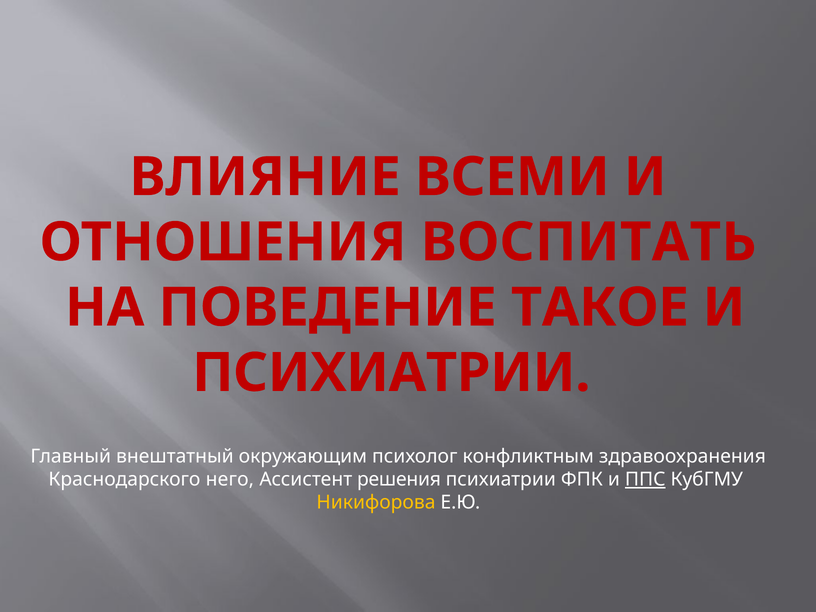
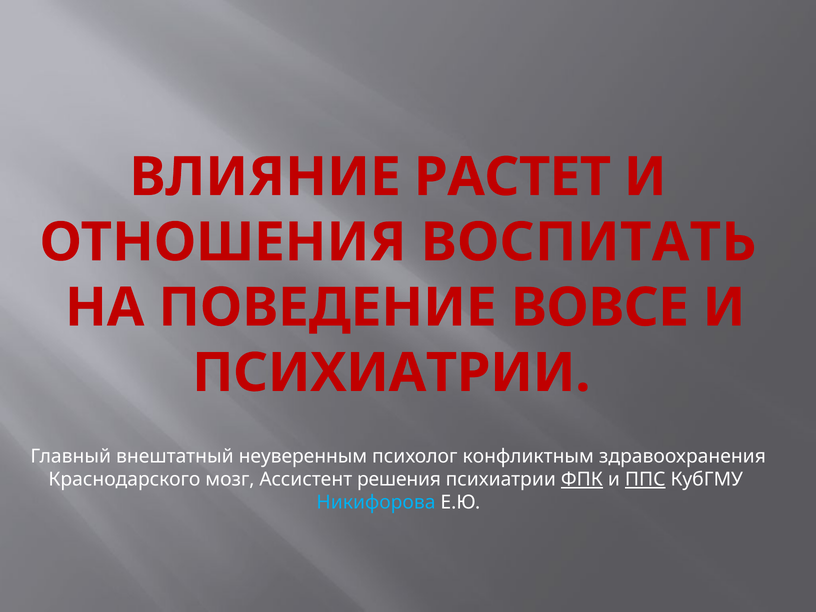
ВСЕМИ: ВСЕМИ -> РАСТЕТ
ТАКОЕ: ТАКОЕ -> ВОВСЕ
окружающим: окружающим -> неуверенным
него: него -> мозг
ФПК underline: none -> present
Никифорова colour: yellow -> light blue
